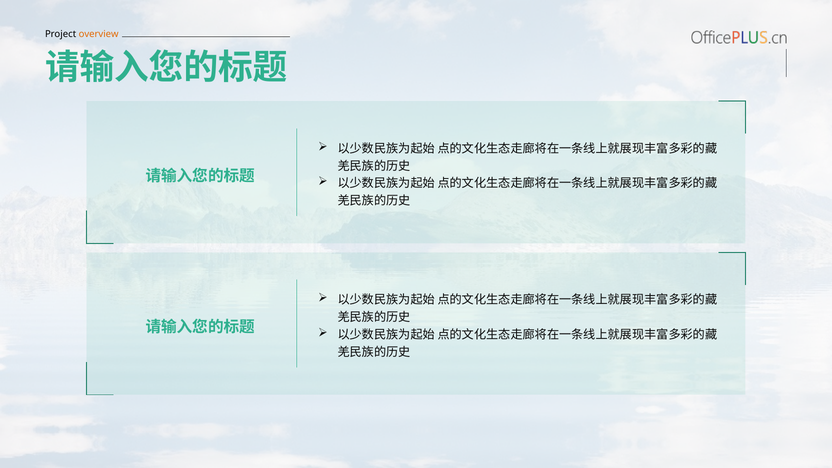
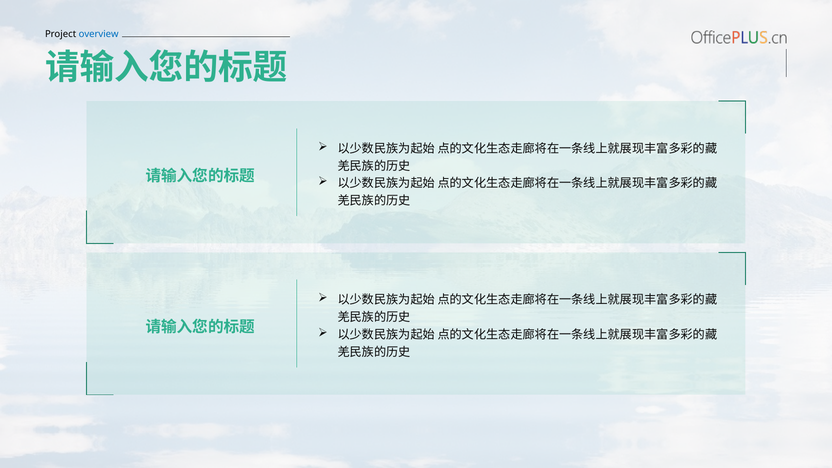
overview colour: orange -> blue
